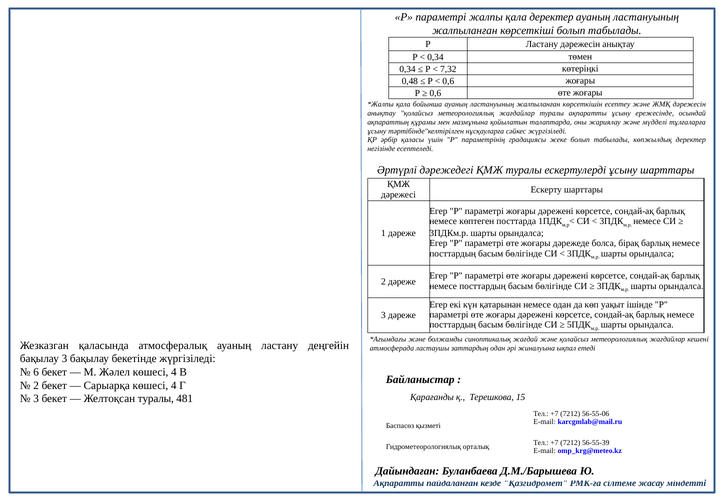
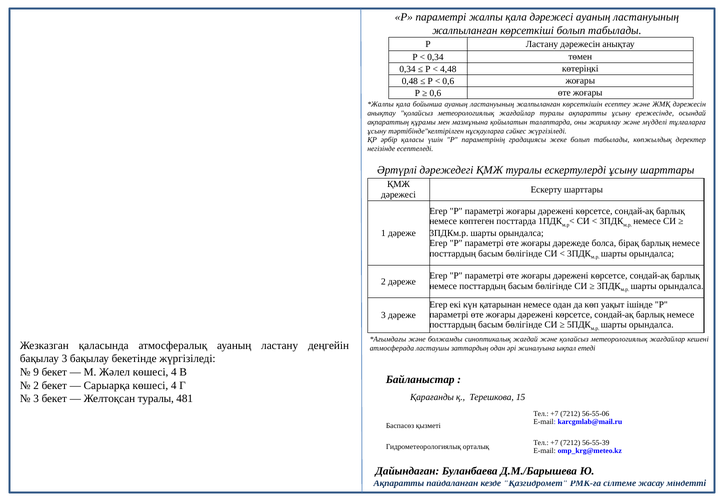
қала деректер: деректер -> дәрежесі
7,32: 7,32 -> 4,48
6: 6 -> 9
